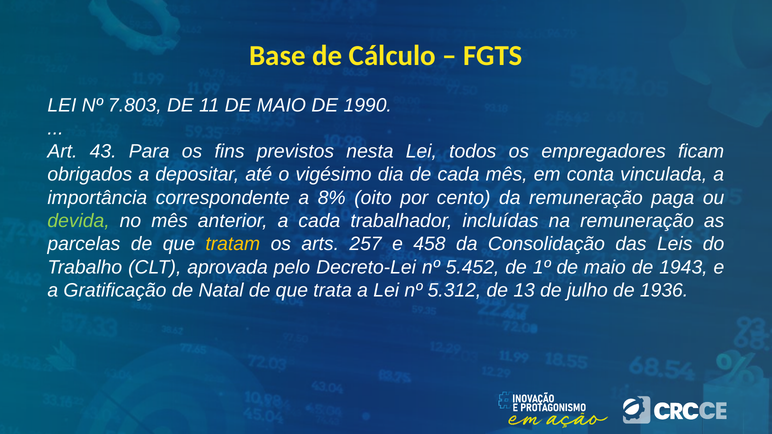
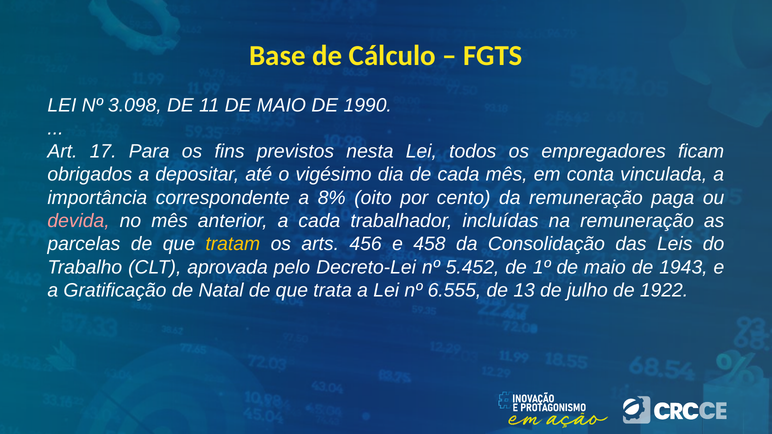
7.803: 7.803 -> 3.098
43: 43 -> 17
devida colour: light green -> pink
257: 257 -> 456
5.312: 5.312 -> 6.555
1936: 1936 -> 1922
